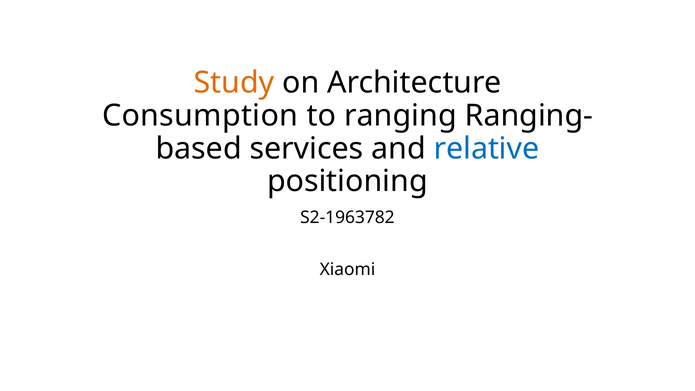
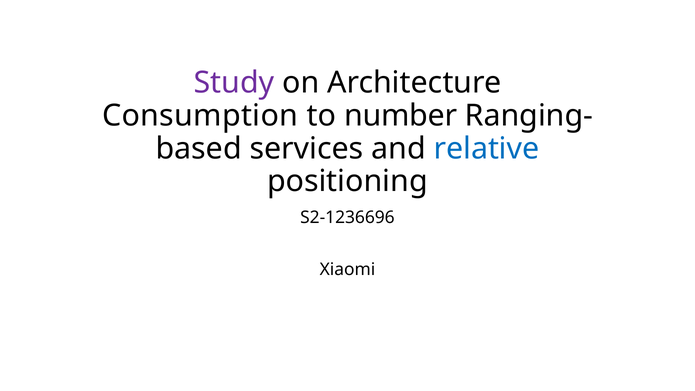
Study colour: orange -> purple
ranging: ranging -> number
S2-1963782: S2-1963782 -> S2-1236696
